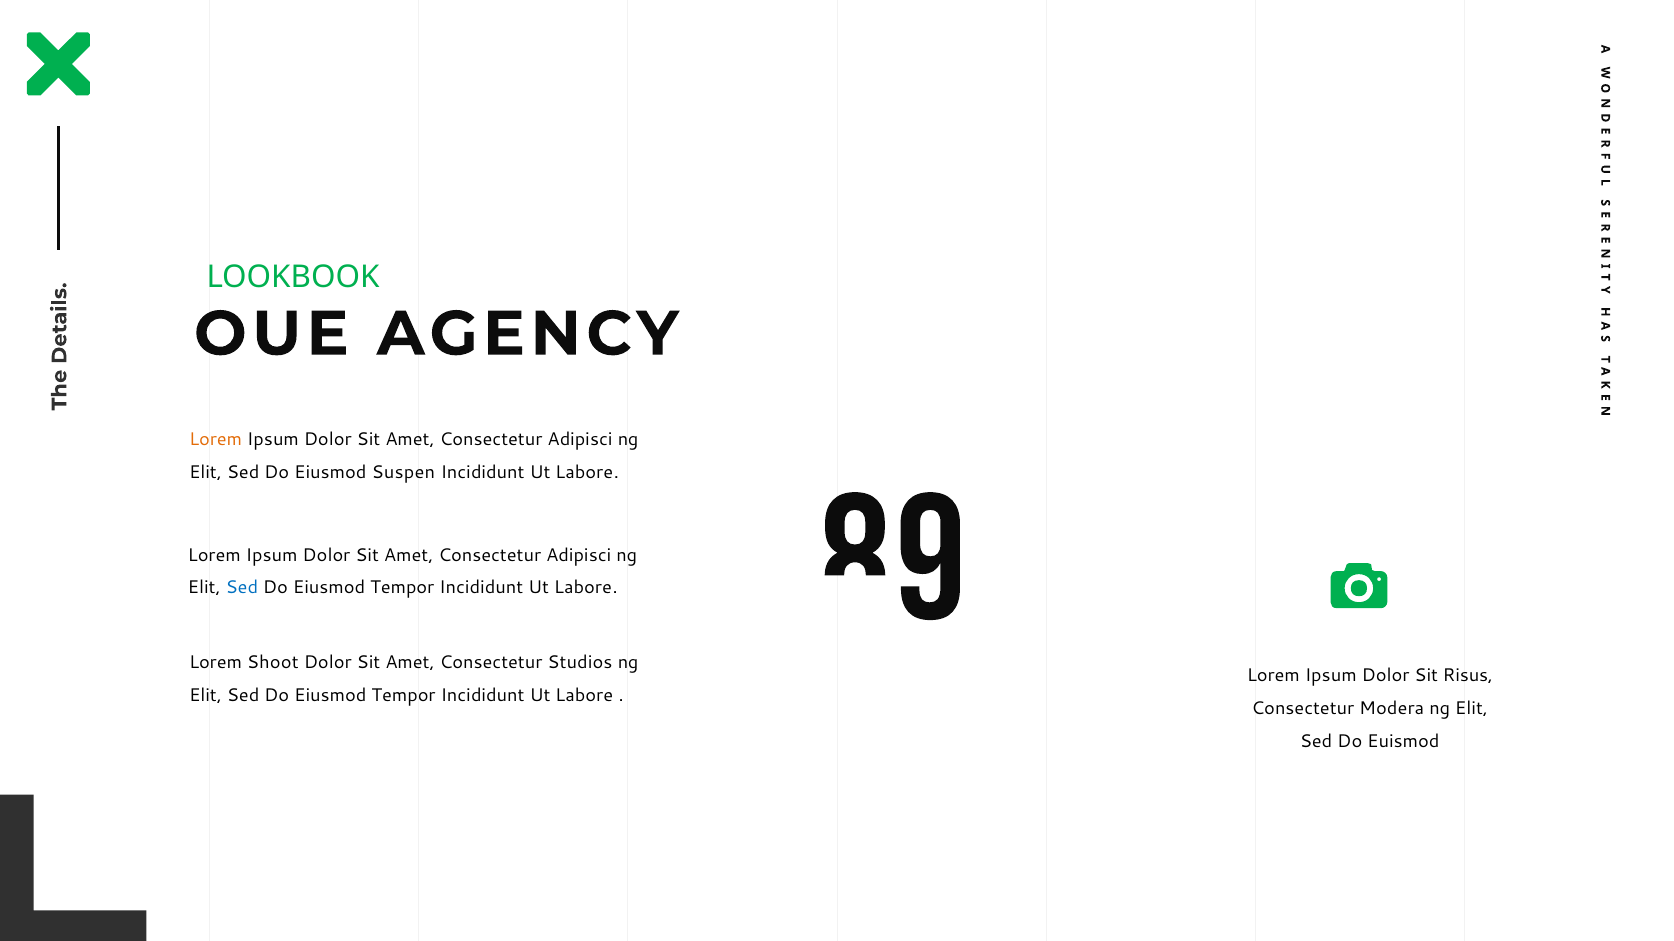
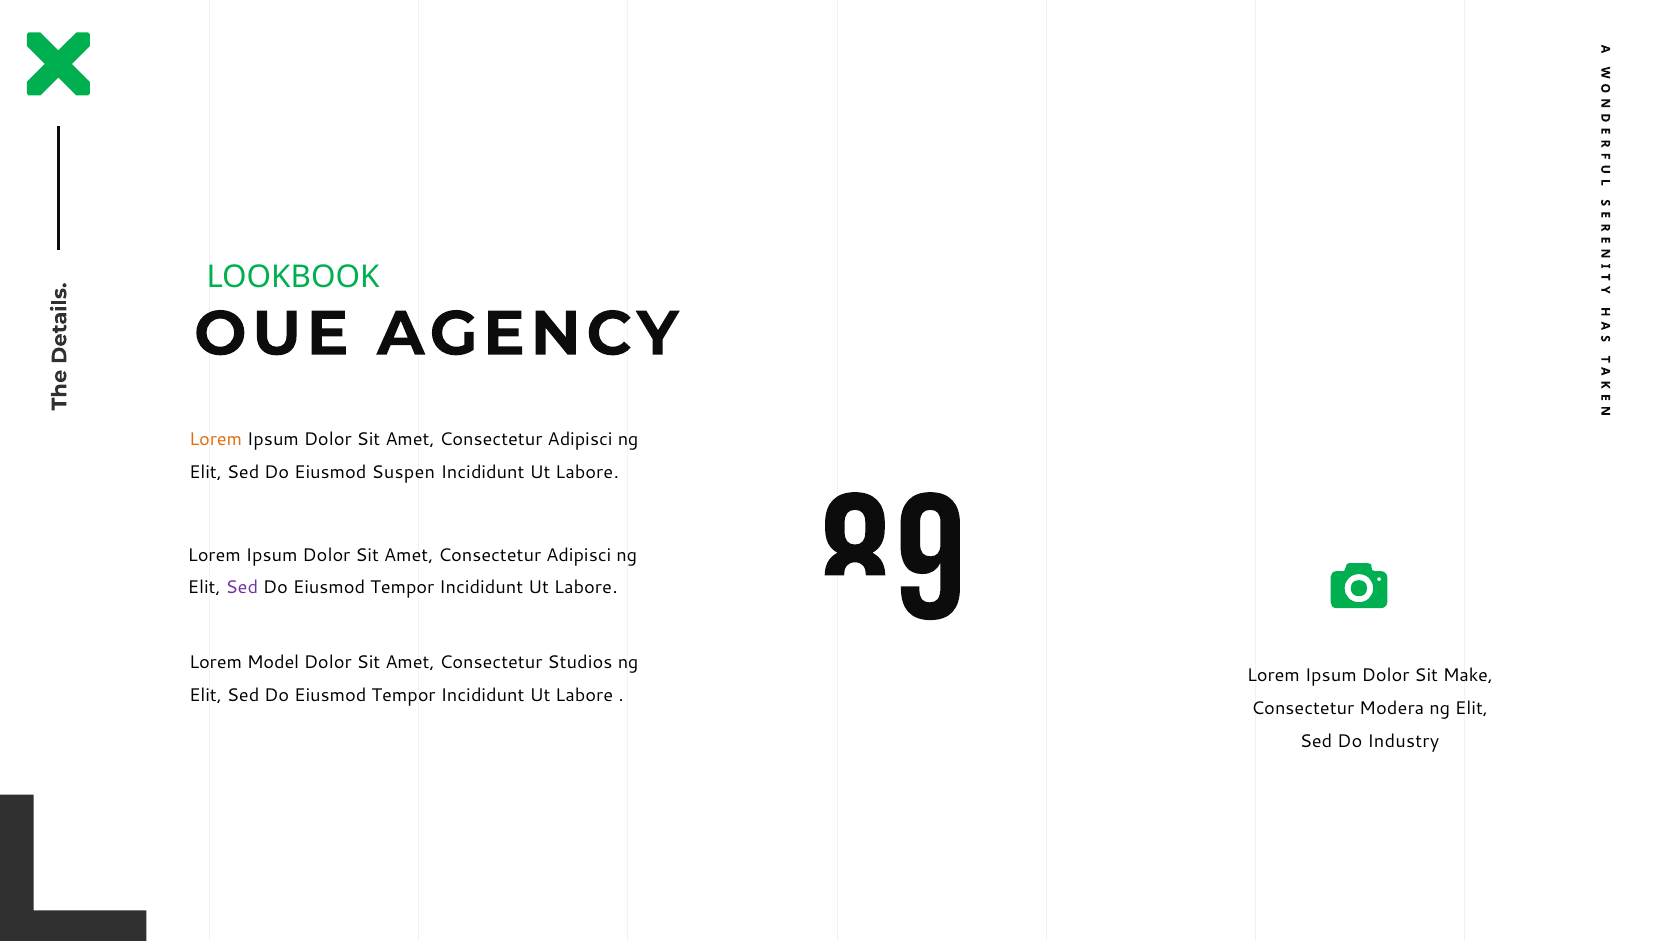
Sed at (242, 588) colour: blue -> purple
Shoot: Shoot -> Model
Risus: Risus -> Make
Euismod: Euismod -> Industry
